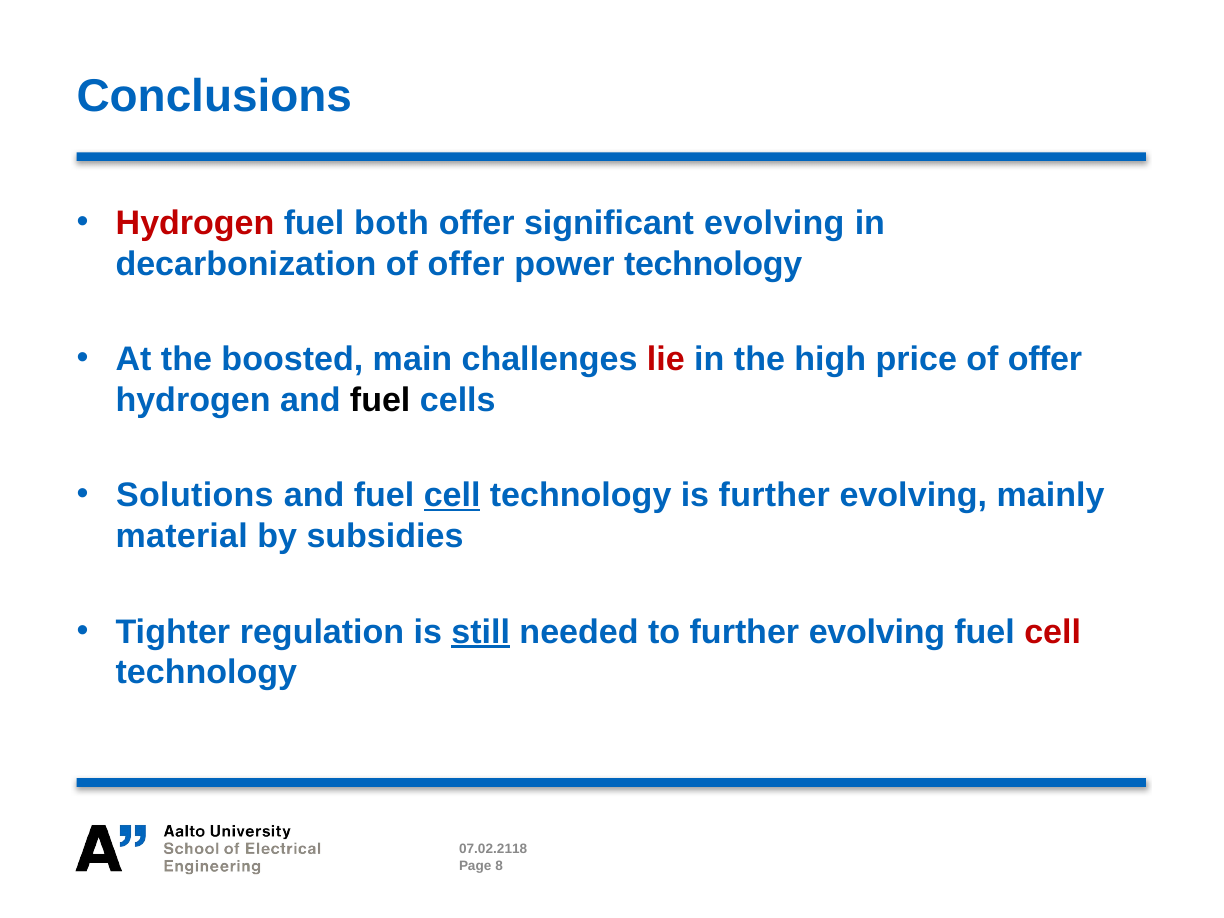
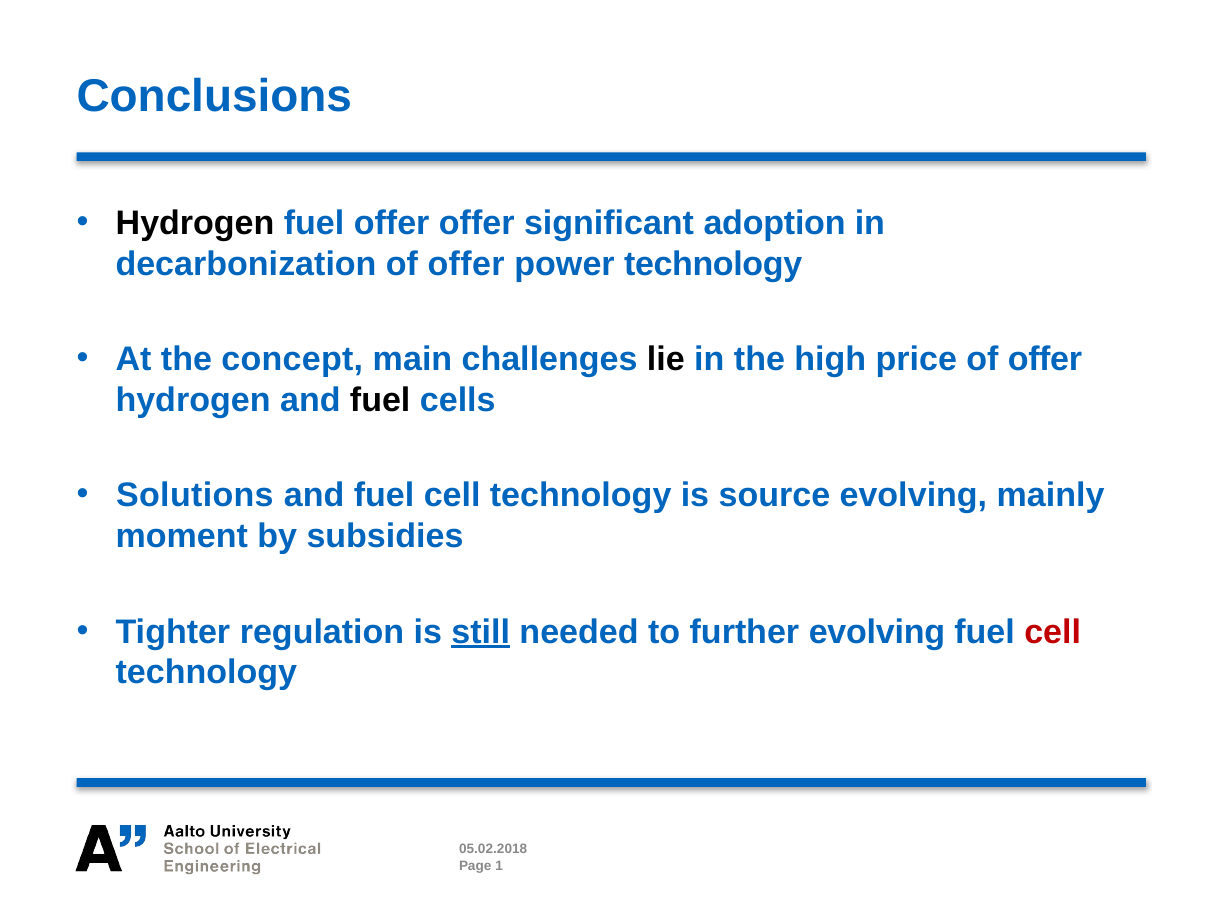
Hydrogen at (195, 223) colour: red -> black
fuel both: both -> offer
significant evolving: evolving -> adoption
boosted: boosted -> concept
lie colour: red -> black
cell at (452, 496) underline: present -> none
is further: further -> source
material: material -> moment
07.02.2118: 07.02.2118 -> 05.02.2018
8: 8 -> 1
